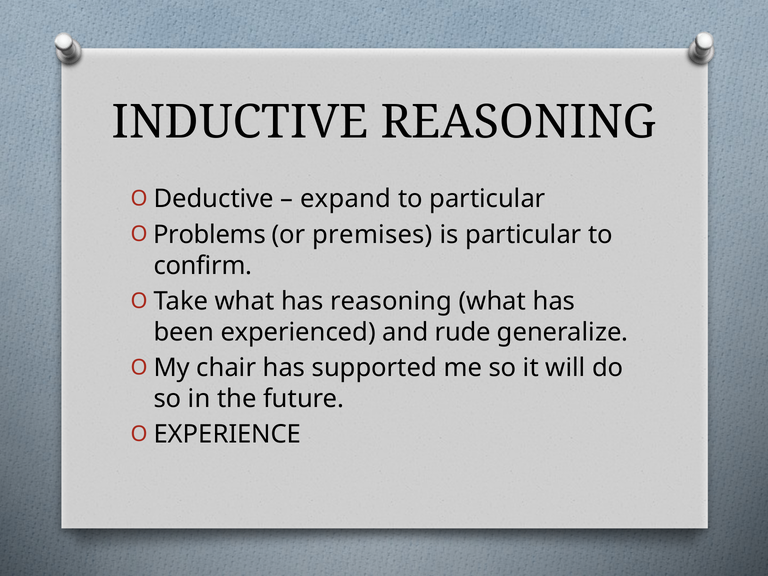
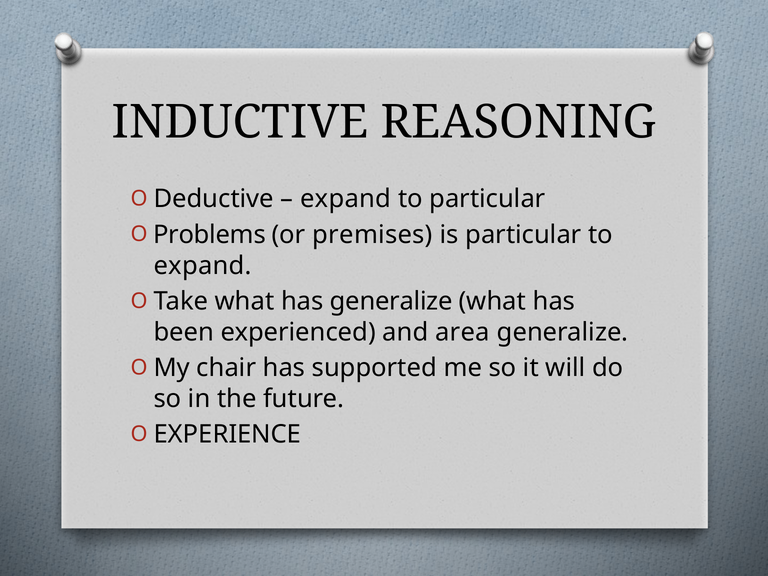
confirm at (203, 266): confirm -> expand
has reasoning: reasoning -> generalize
rude: rude -> area
